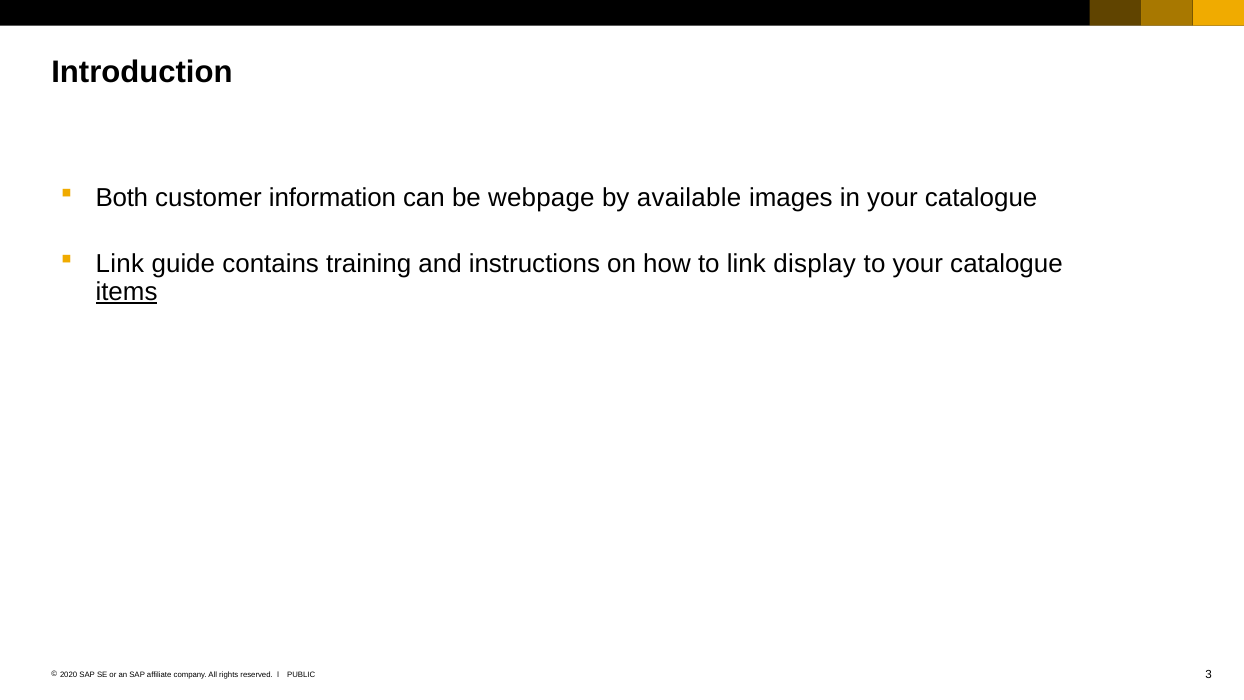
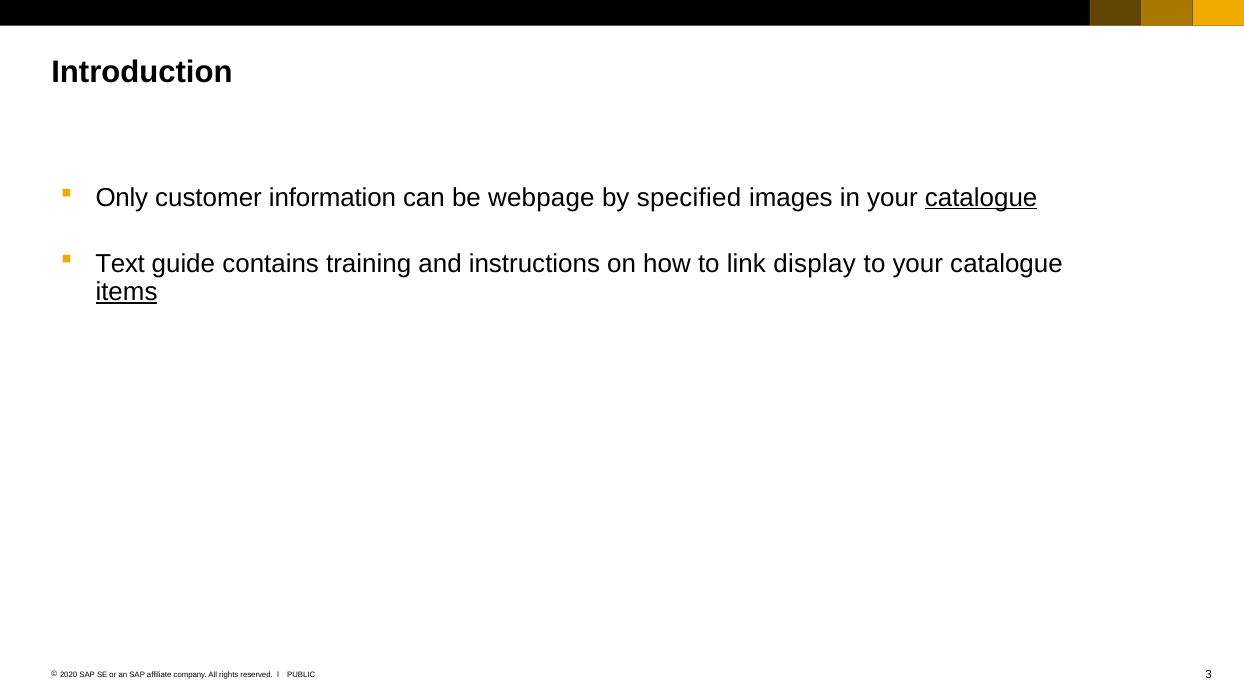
Both: Both -> Only
available: available -> specified
catalogue at (981, 197) underline: none -> present
Link at (120, 264): Link -> Text
